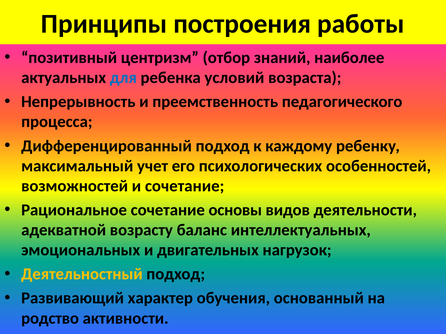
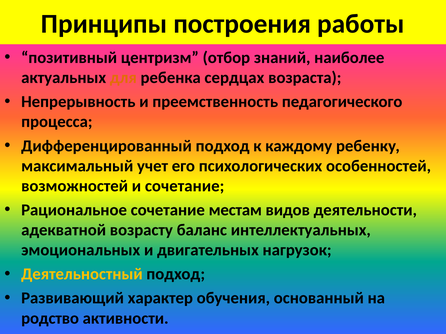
для colour: blue -> orange
условий: условий -> сердцах
основы: основы -> местам
